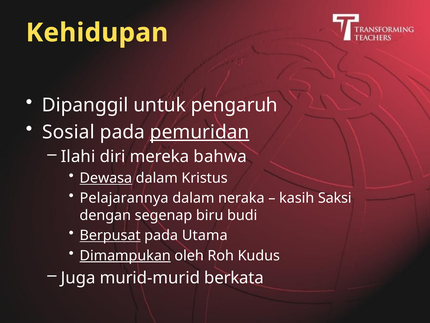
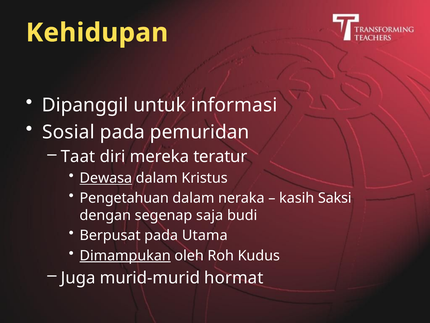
pengaruh: pengaruh -> informasi
pemuridan underline: present -> none
Ilahi: Ilahi -> Taat
bahwa: bahwa -> teratur
Pelajarannya: Pelajarannya -> Pengetahuan
biru: biru -> saja
Berpusat underline: present -> none
berkata: berkata -> hormat
